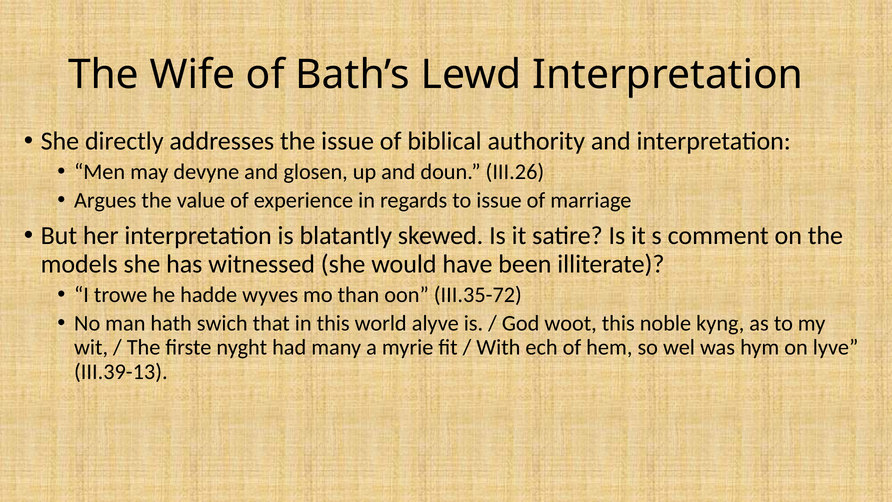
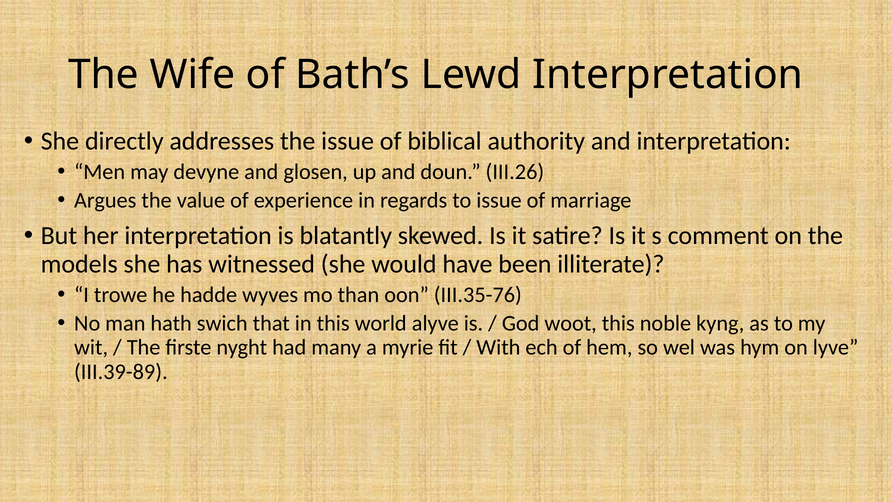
III.35-72: III.35-72 -> III.35-76
III.39-13: III.39-13 -> III.39-89
